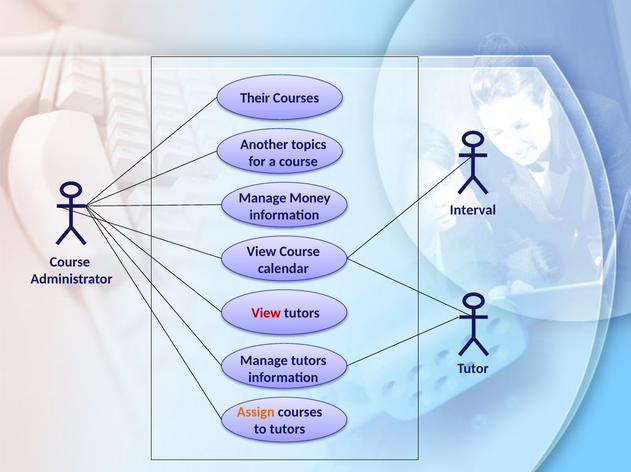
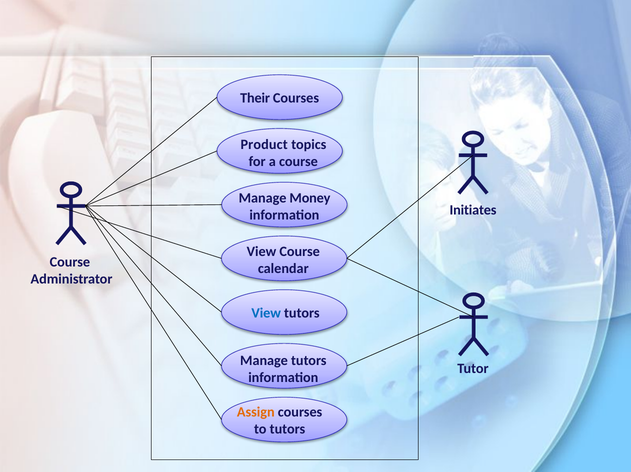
Another: Another -> Product
Interval: Interval -> Initiates
View at (266, 313) colour: red -> blue
